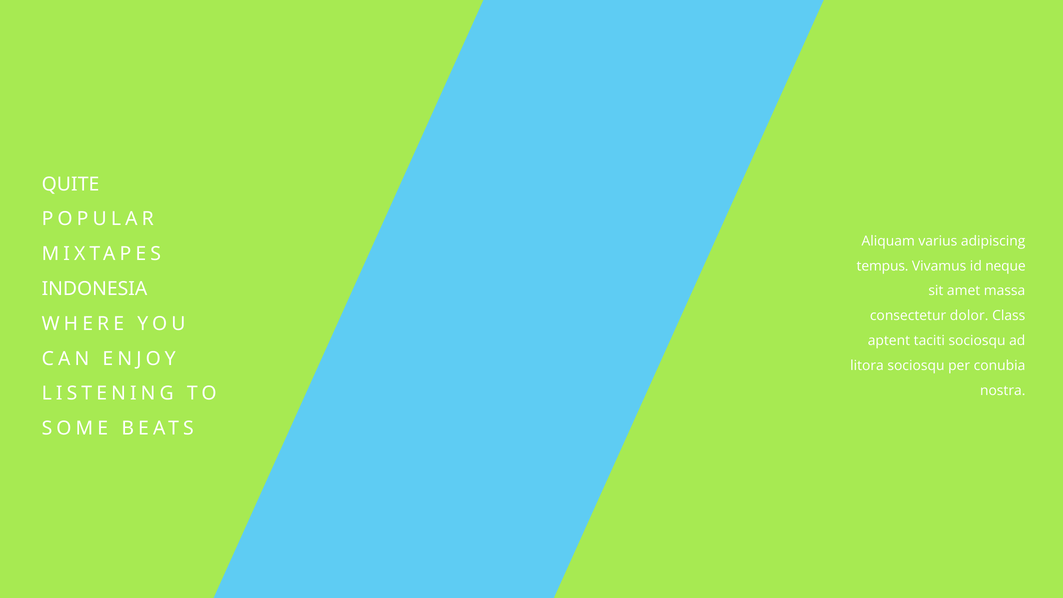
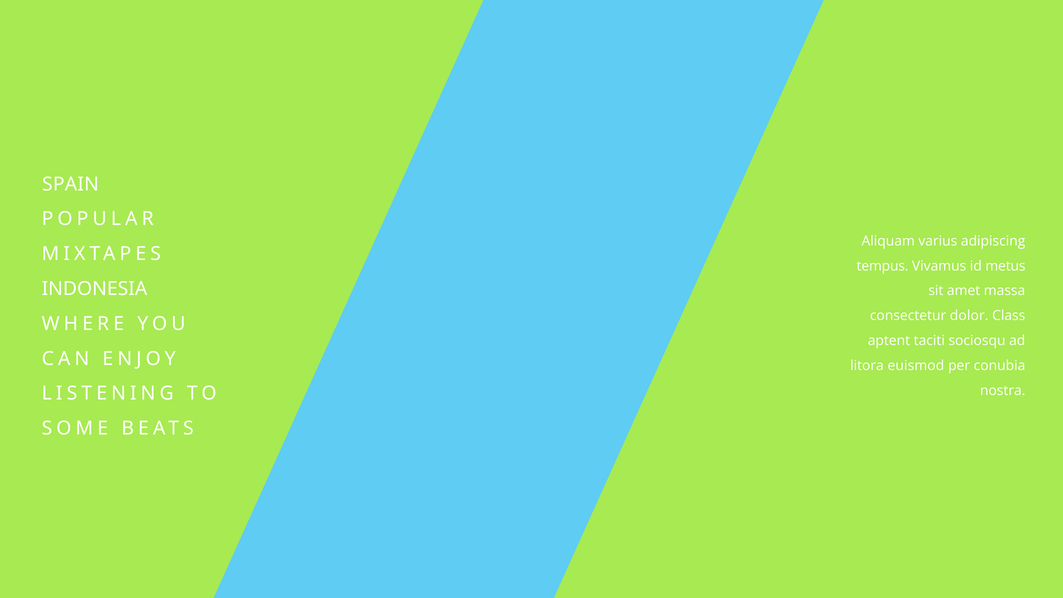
QUITE: QUITE -> SPAIN
neque: neque -> metus
litora sociosqu: sociosqu -> euismod
